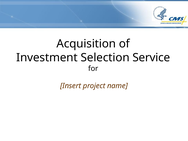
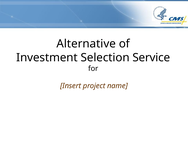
Acquisition: Acquisition -> Alternative
